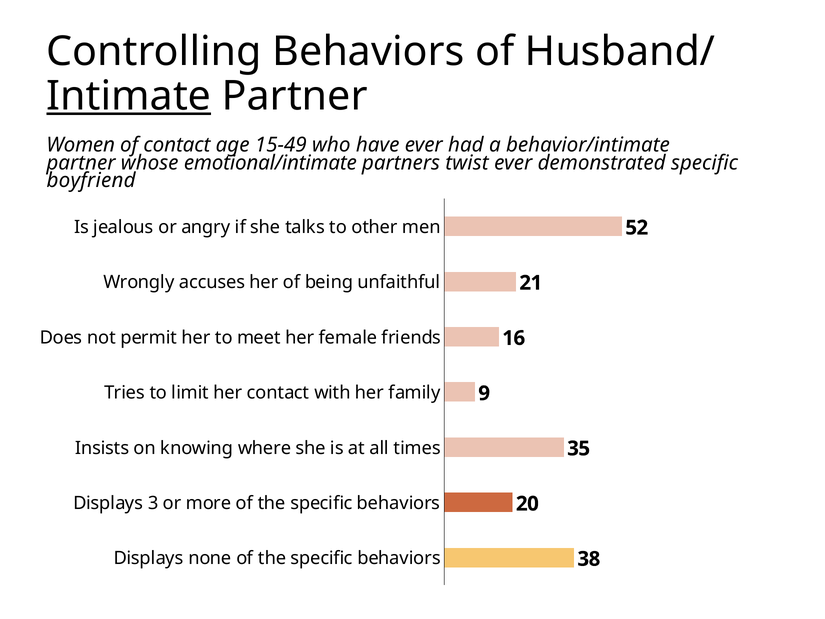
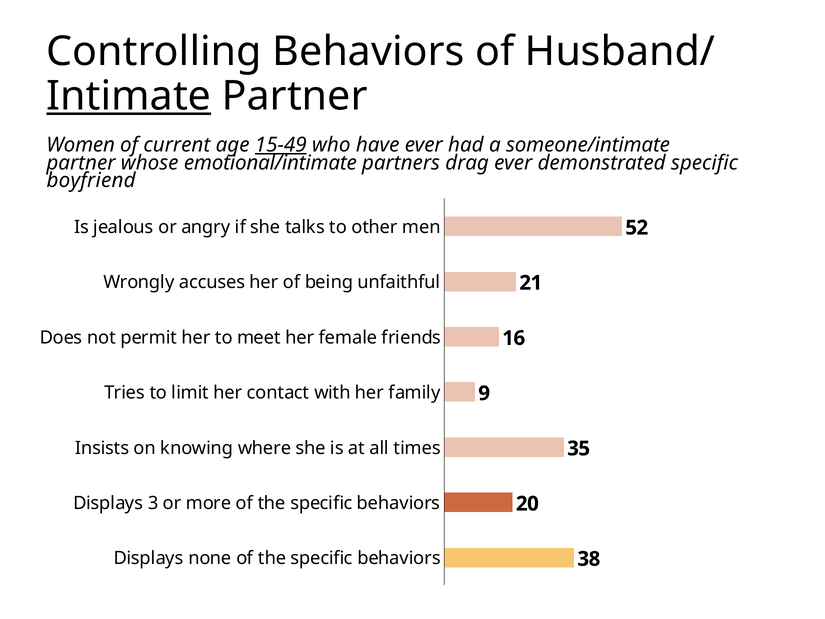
of contact: contact -> current
15-49 underline: none -> present
behavior/intimate: behavior/intimate -> someone/intimate
twist: twist -> drag
